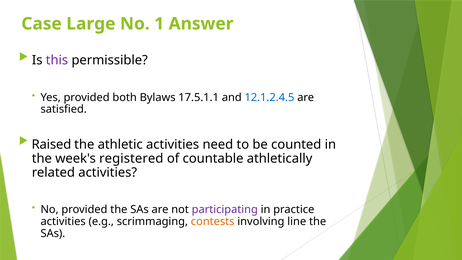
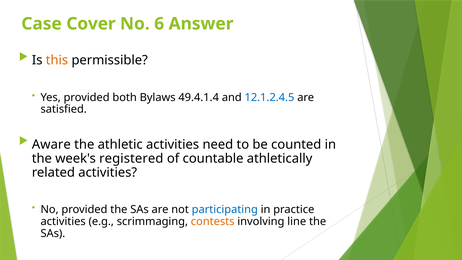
Large: Large -> Cover
1: 1 -> 6
this colour: purple -> orange
17.5.1.1: 17.5.1.1 -> 49.4.1.4
Raised: Raised -> Aware
participating colour: purple -> blue
